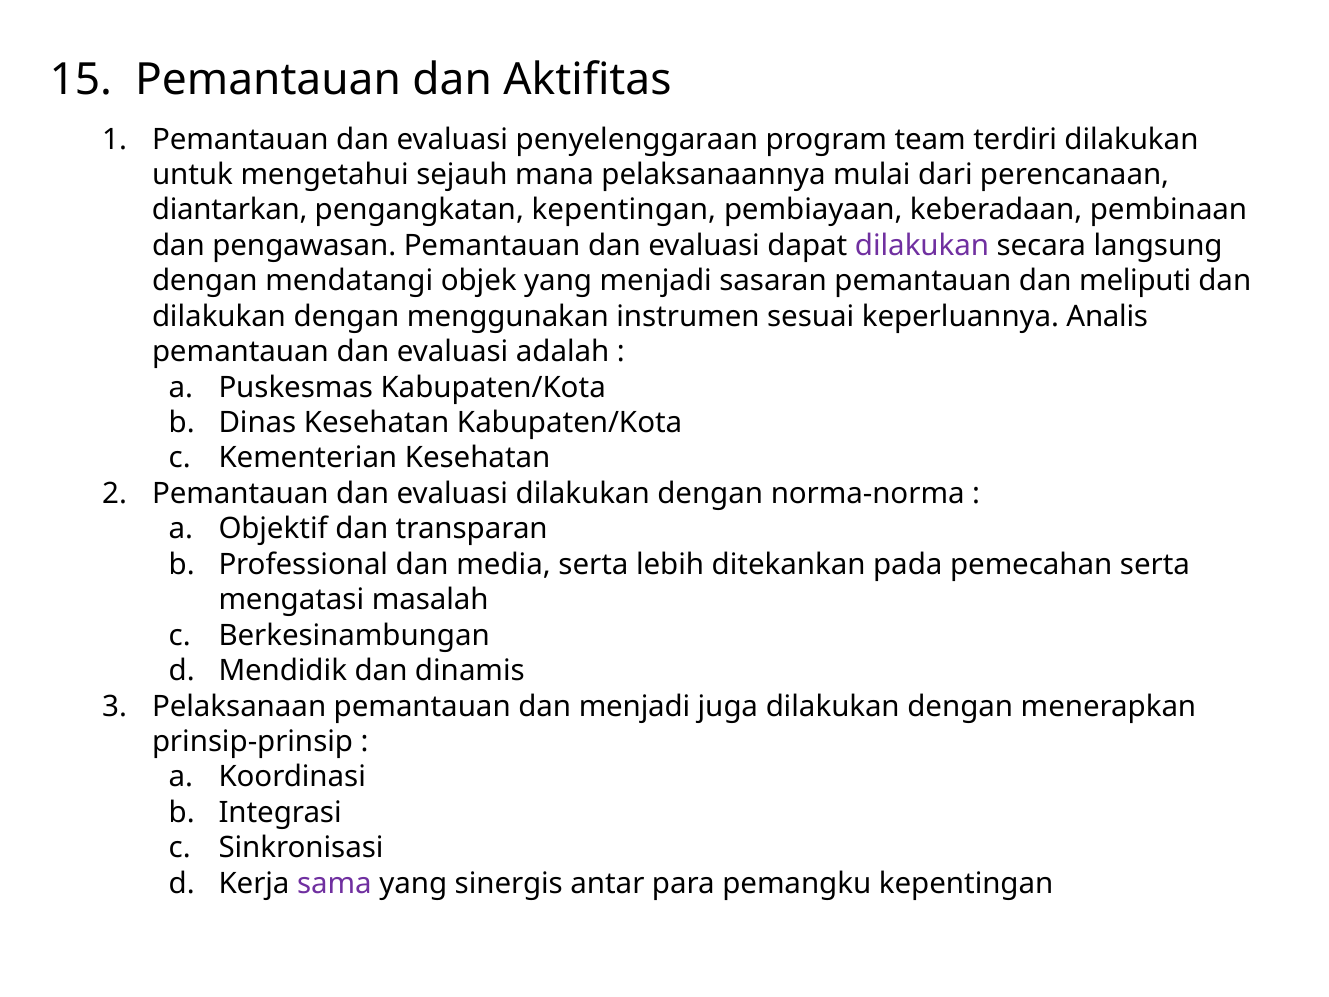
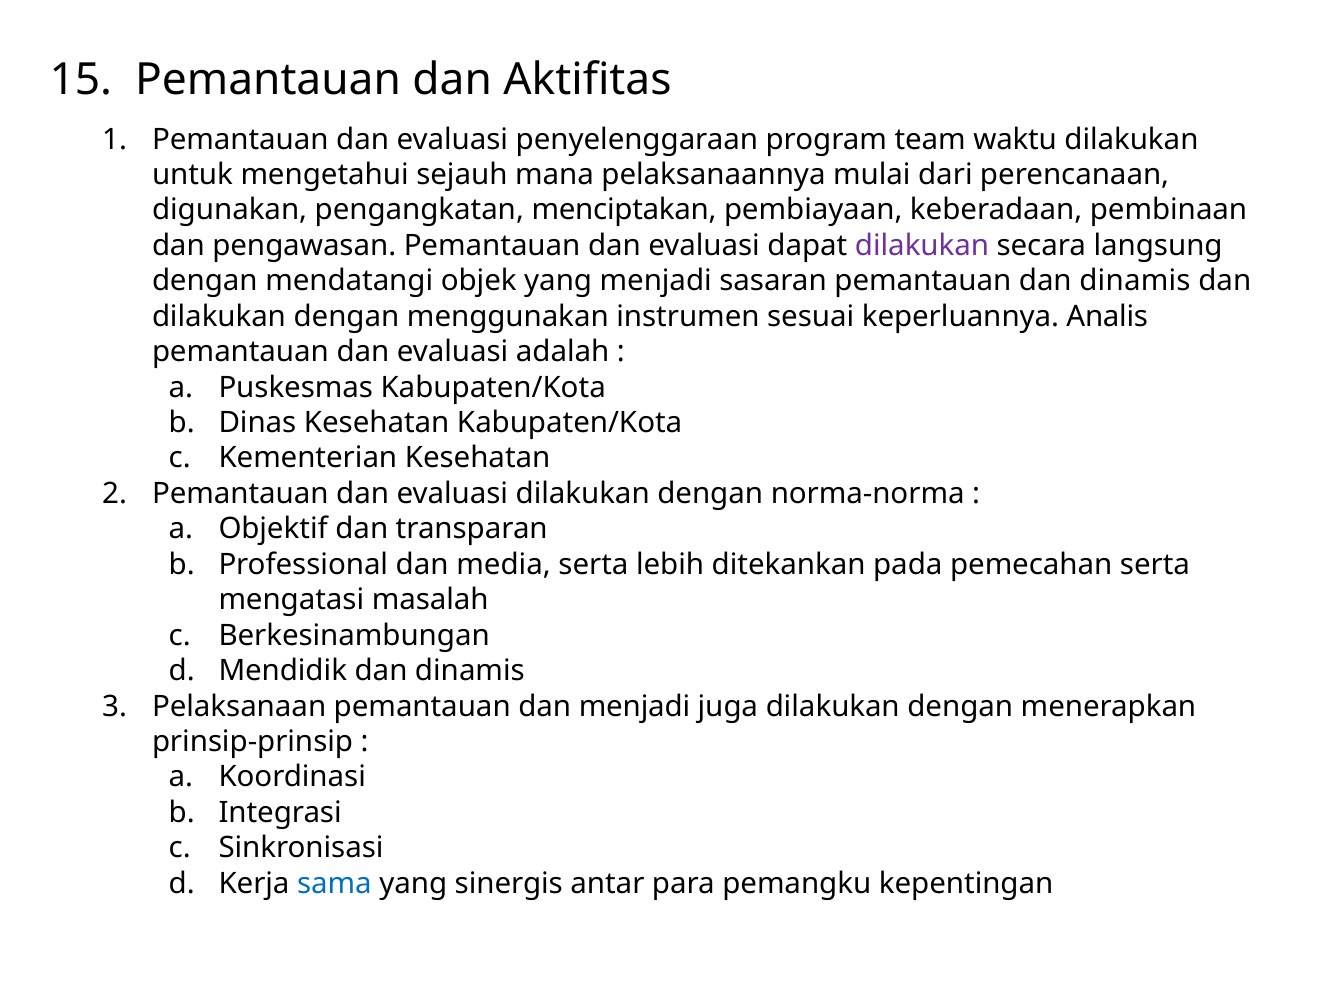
terdiri: terdiri -> waktu
diantarkan: diantarkan -> digunakan
pengangkatan kepentingan: kepentingan -> menciptakan
pemantauan dan meliputi: meliputi -> dinamis
sama colour: purple -> blue
